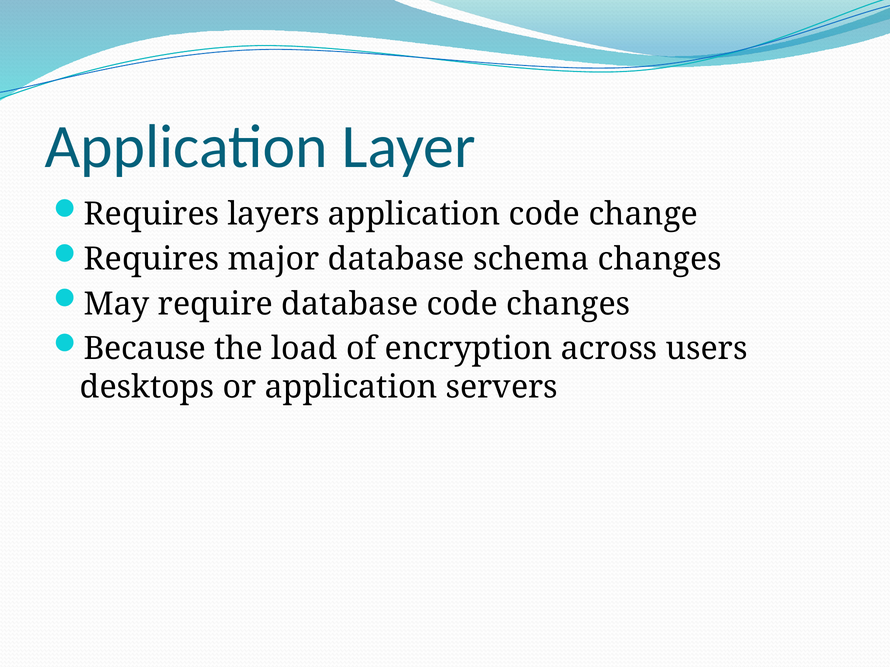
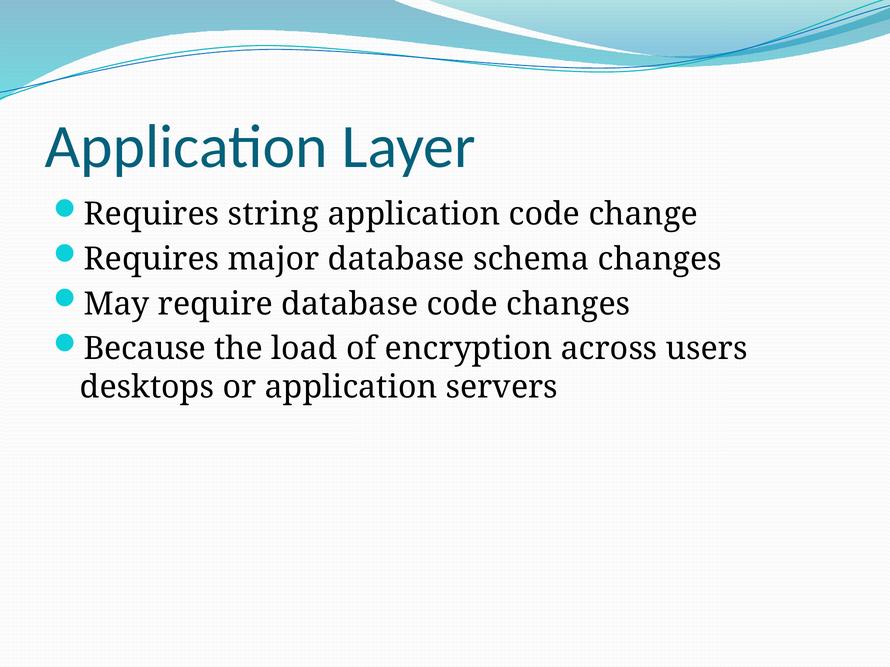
layers: layers -> string
